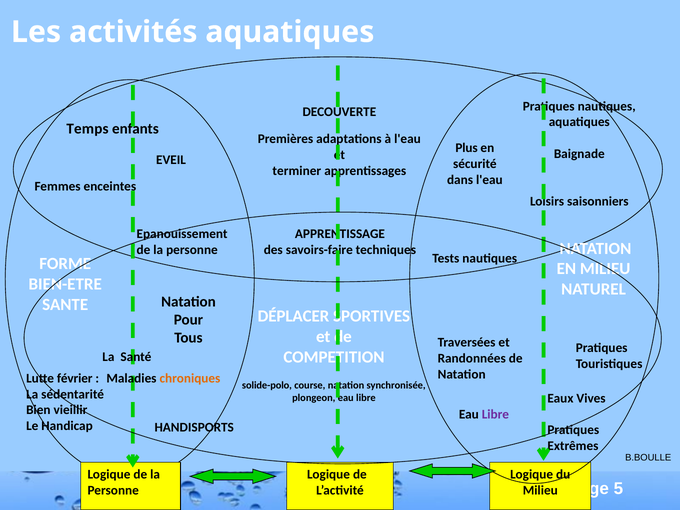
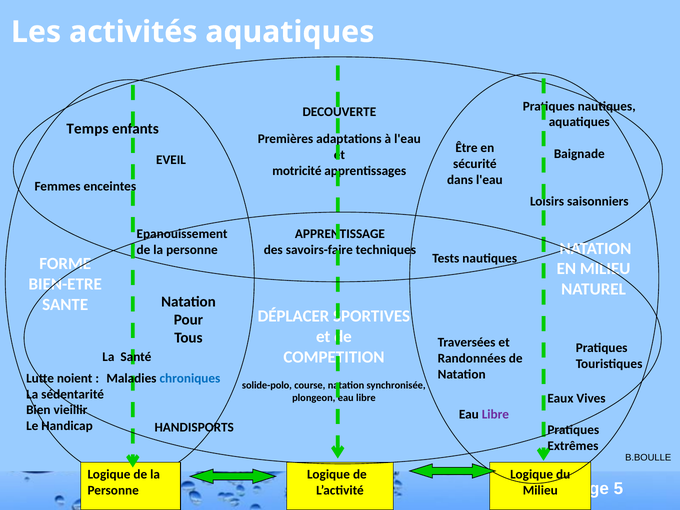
Plus: Plus -> Être
terminer: terminer -> motricité
février: février -> noient
chroniques colour: orange -> blue
